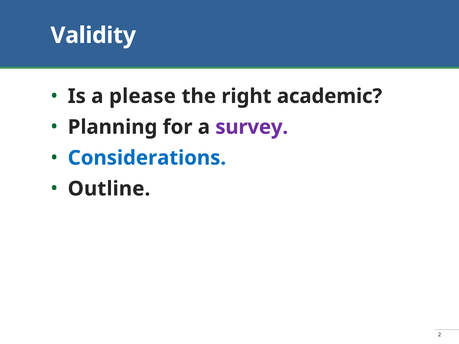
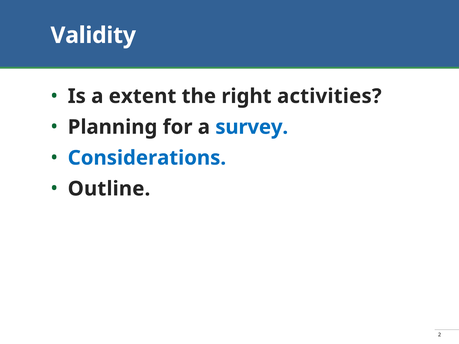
please: please -> extent
academic: academic -> activities
survey colour: purple -> blue
